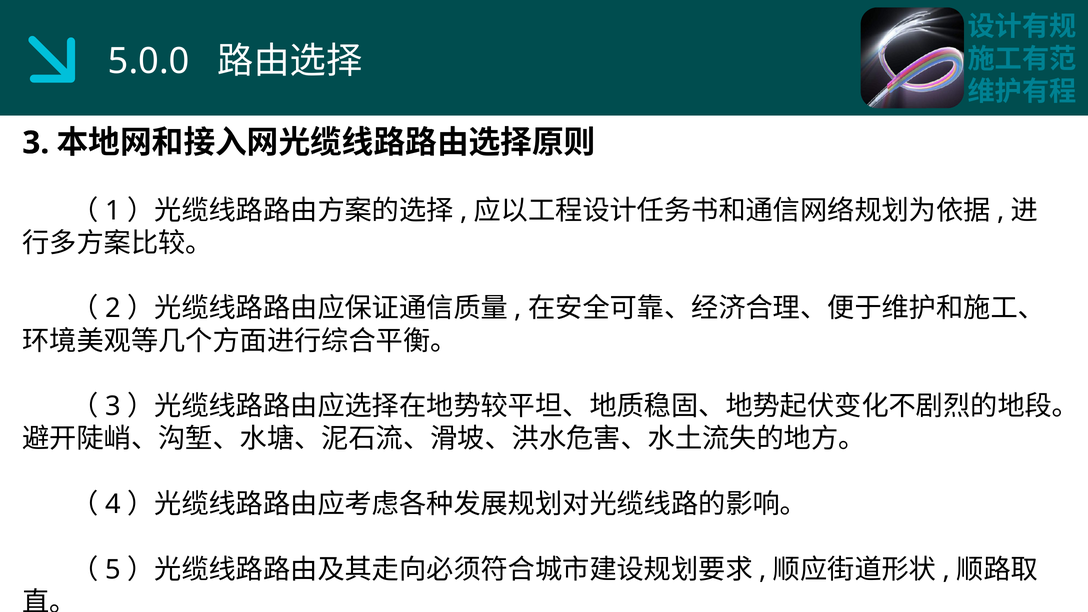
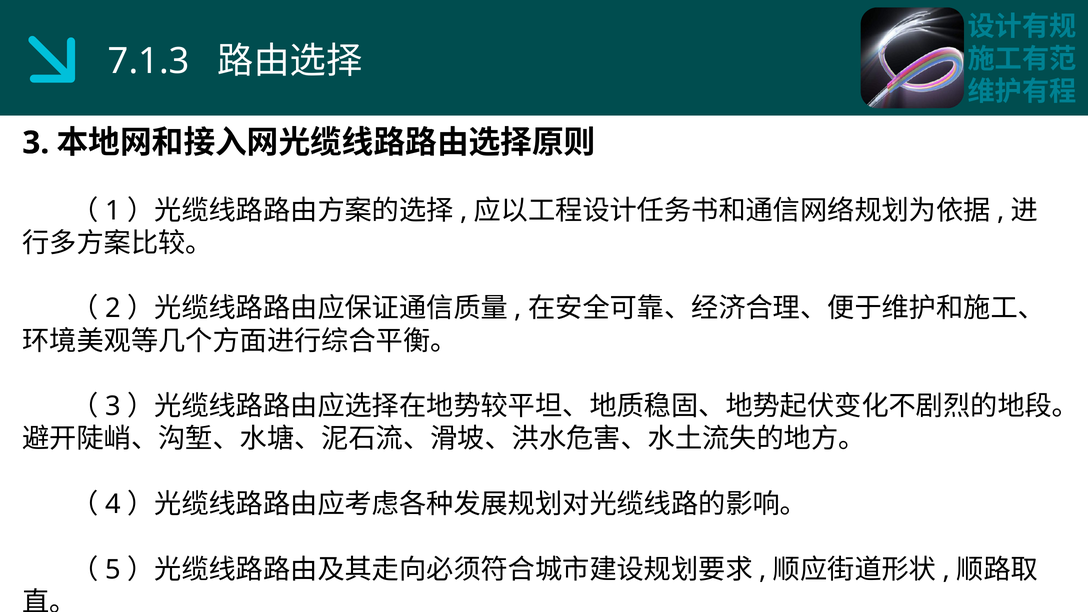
5.0.0: 5.0.0 -> 7.1.3
